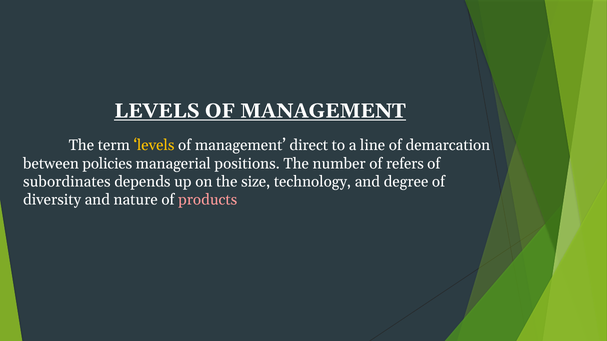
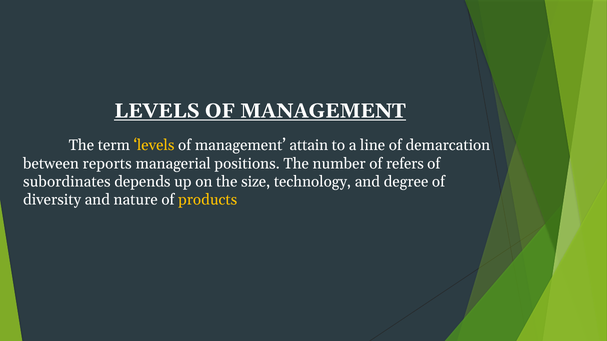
direct: direct -> attain
policies: policies -> reports
products colour: pink -> yellow
